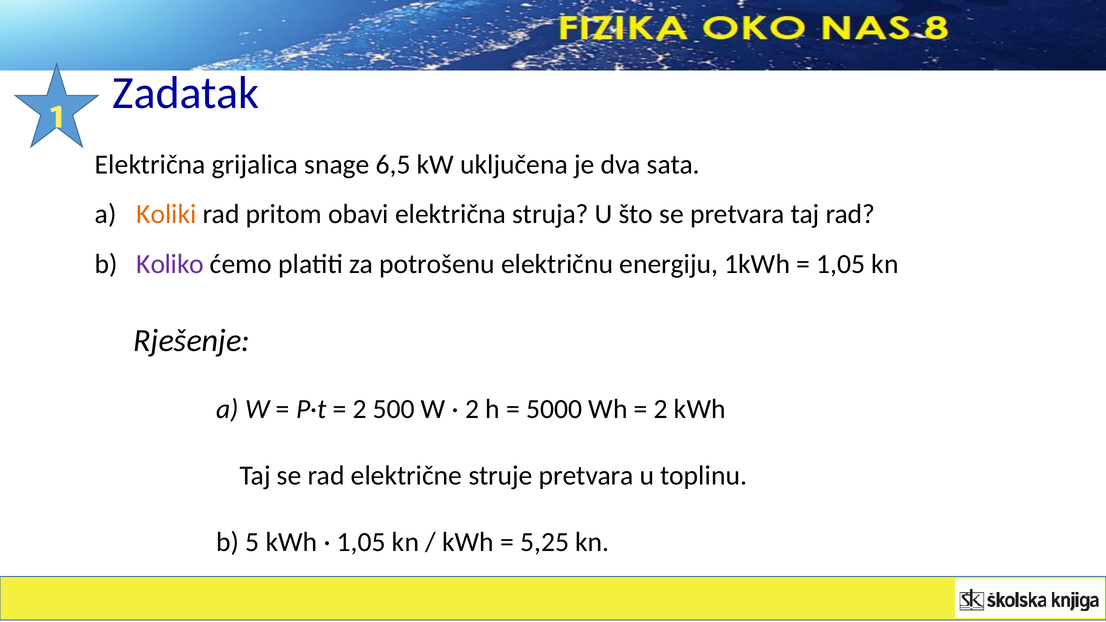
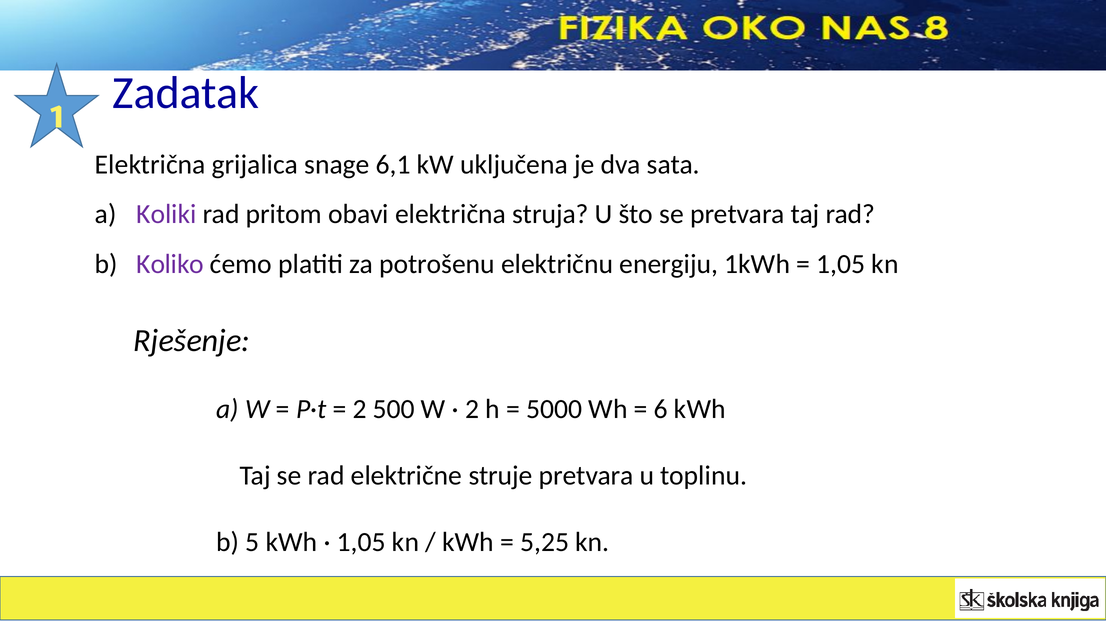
6,5: 6,5 -> 6,1
Koliki colour: orange -> purple
2 at (661, 409): 2 -> 6
